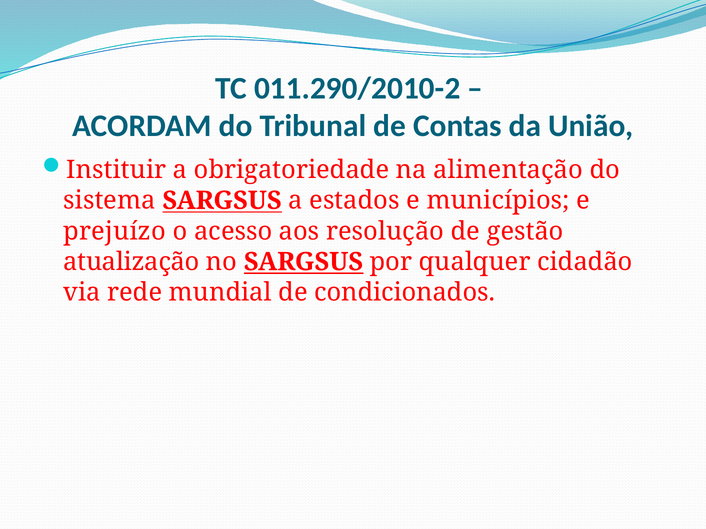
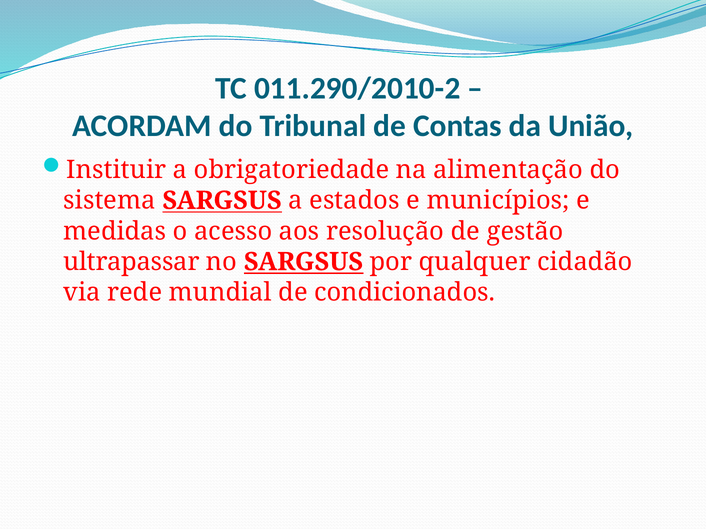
prejuízo: prejuízo -> medidas
atualização: atualização -> ultrapassar
